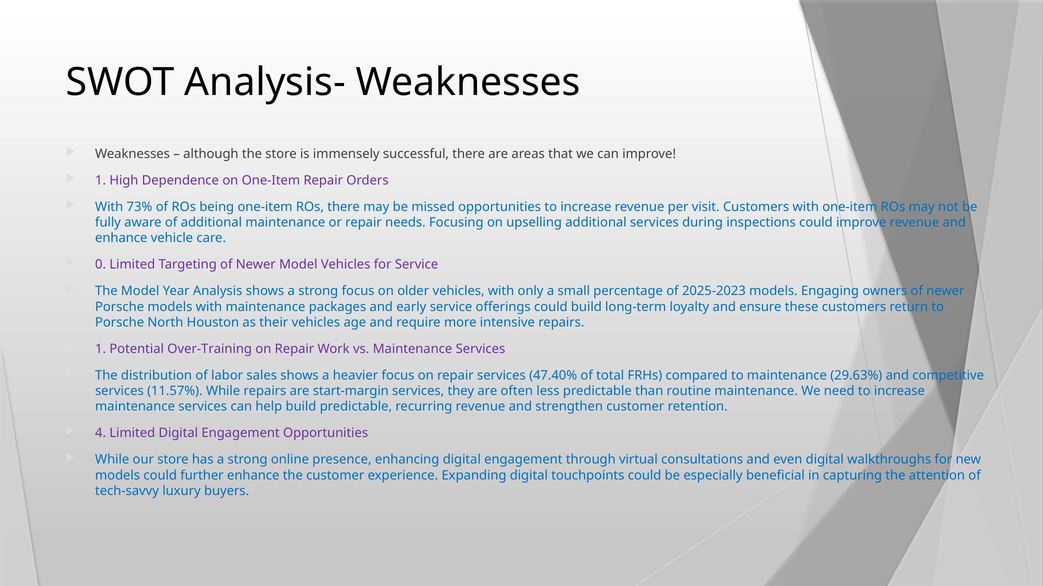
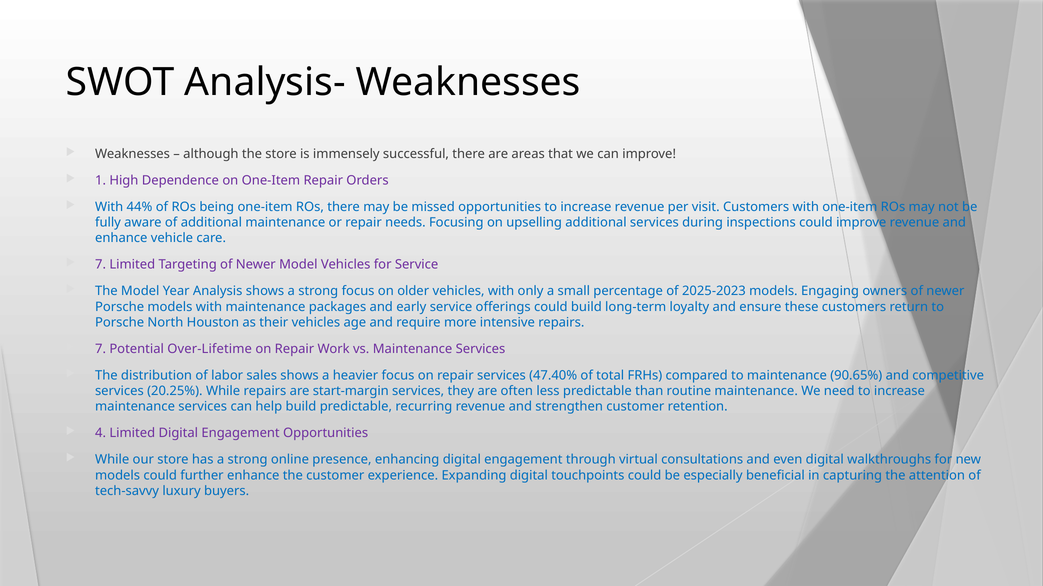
73%: 73% -> 44%
0 at (101, 265): 0 -> 7
1 at (101, 349): 1 -> 7
Over-Training: Over-Training -> Over-Lifetime
29.63%: 29.63% -> 90.65%
11.57%: 11.57% -> 20.25%
